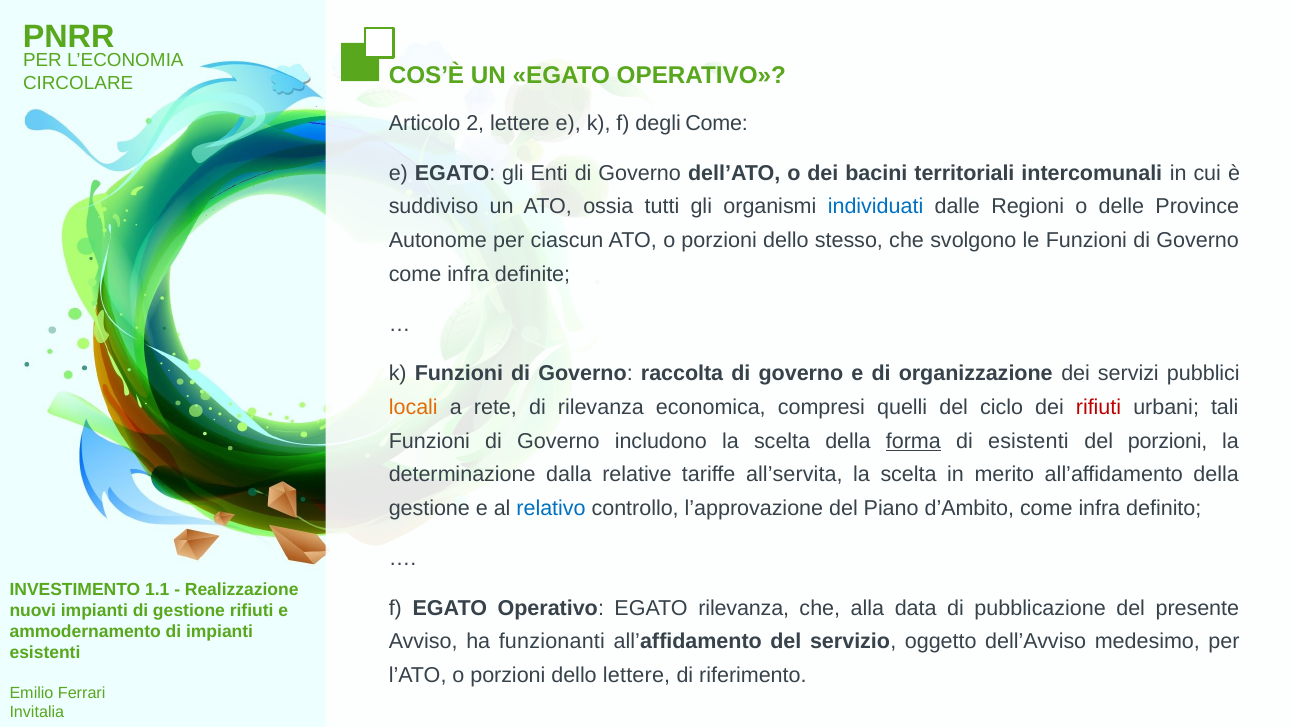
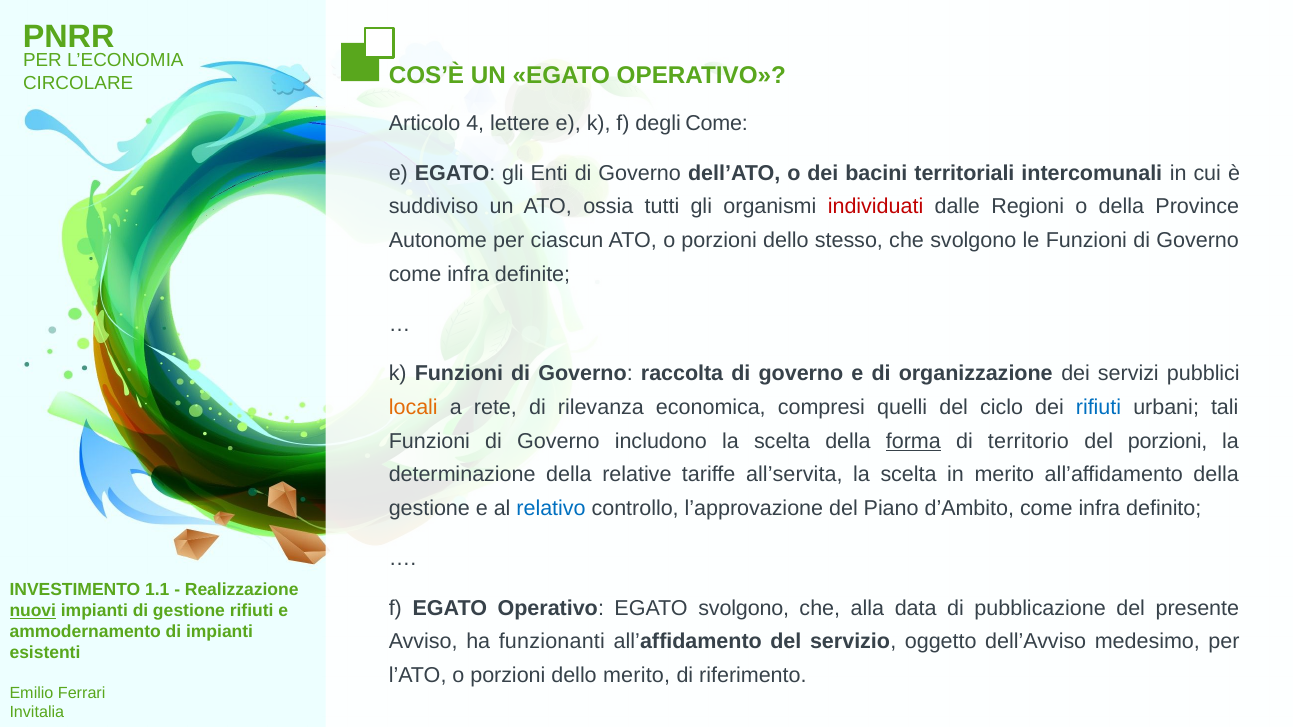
2: 2 -> 4
individuati colour: blue -> red
o delle: delle -> della
rifiuti at (1099, 408) colour: red -> blue
di esistenti: esistenti -> territorio
determinazione dalla: dalla -> della
EGATO rilevanza: rilevanza -> svolgono
nuovi underline: none -> present
dello lettere: lettere -> merito
